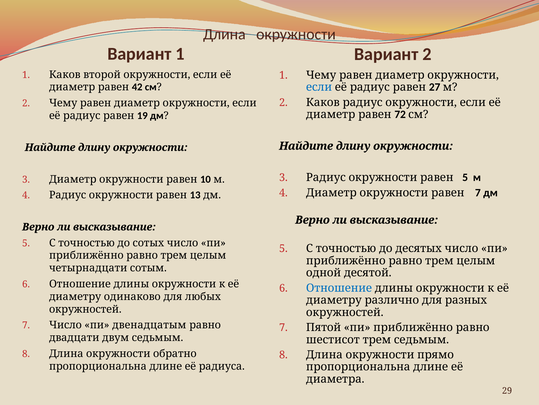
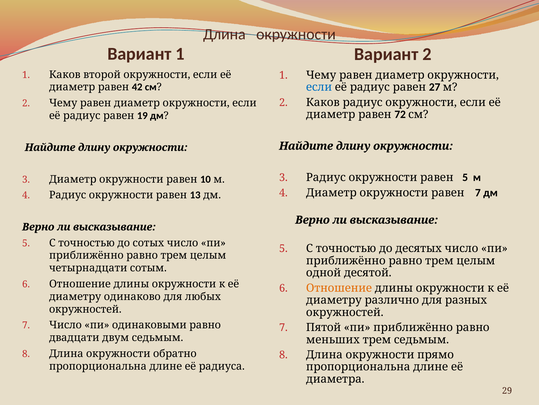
Отношение at (339, 288) colour: blue -> orange
двенадцатым: двенадцатым -> одинаковыми
шестисот: шестисот -> меньших
